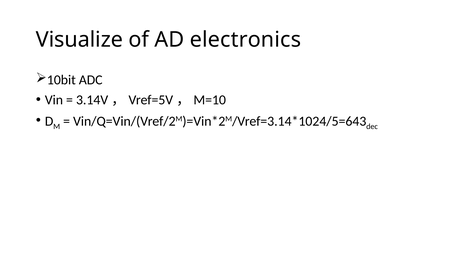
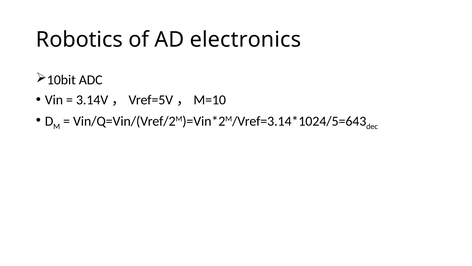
Visualize: Visualize -> Robotics
